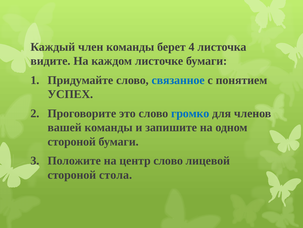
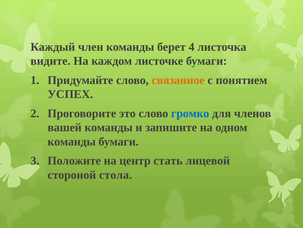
связанное colour: blue -> orange
стороной at (72, 141): стороной -> команды
центр слово: слово -> стать
